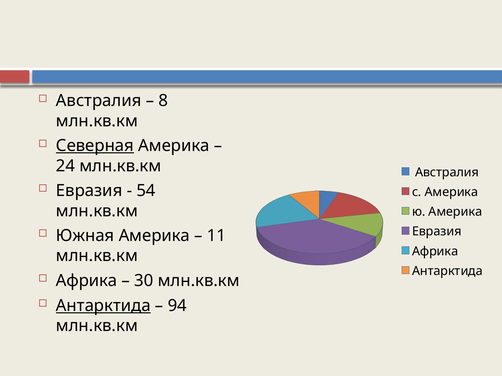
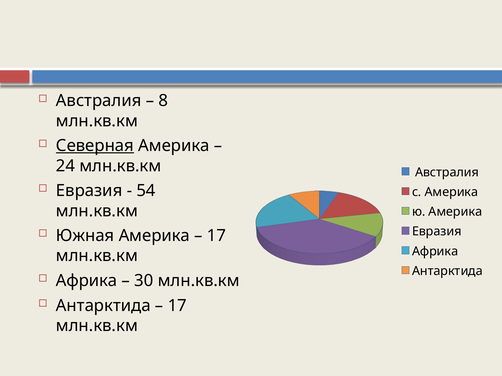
11 at (216, 236): 11 -> 17
Антарктида at (103, 306) underline: present -> none
94 at (177, 306): 94 -> 17
